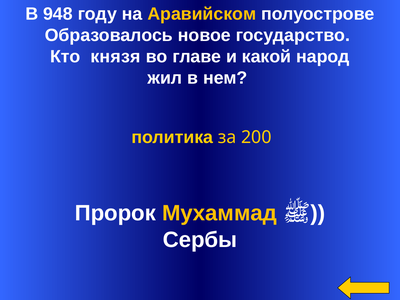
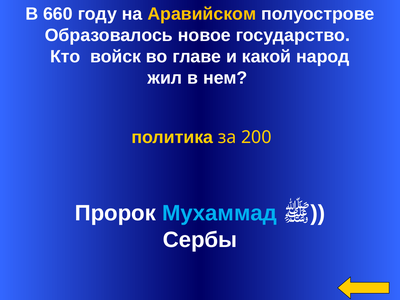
948: 948 -> 660
князя: князя -> войск
Мухаммад colour: yellow -> light blue
